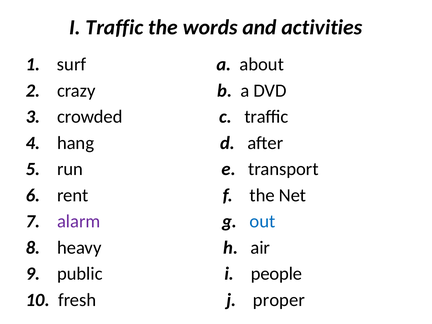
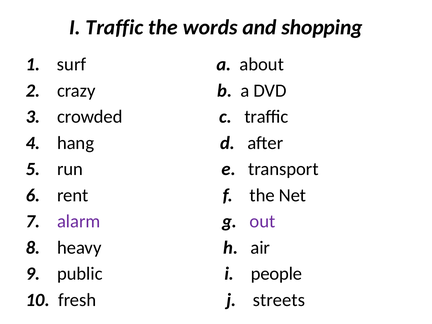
activities: activities -> shopping
out colour: blue -> purple
proper: proper -> streets
